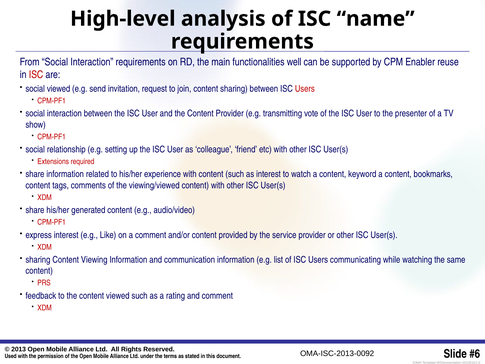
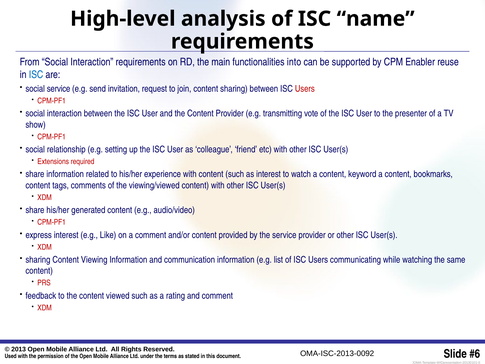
well: well -> into
ISC at (36, 75) colour: red -> blue
social viewed: viewed -> service
